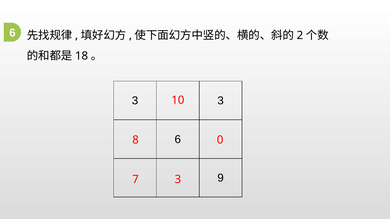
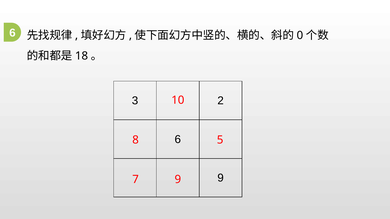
2: 2 -> 0
3 3: 3 -> 2
0: 0 -> 5
7 3: 3 -> 9
